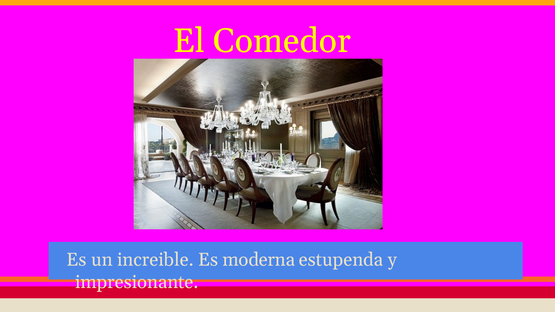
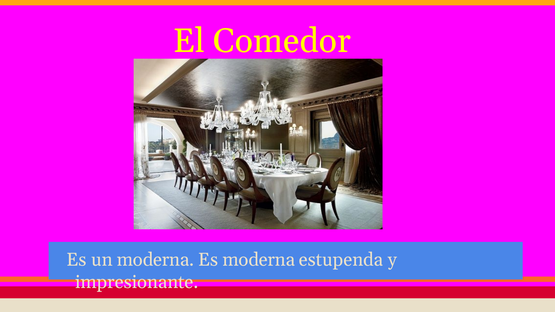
un increible: increible -> moderna
